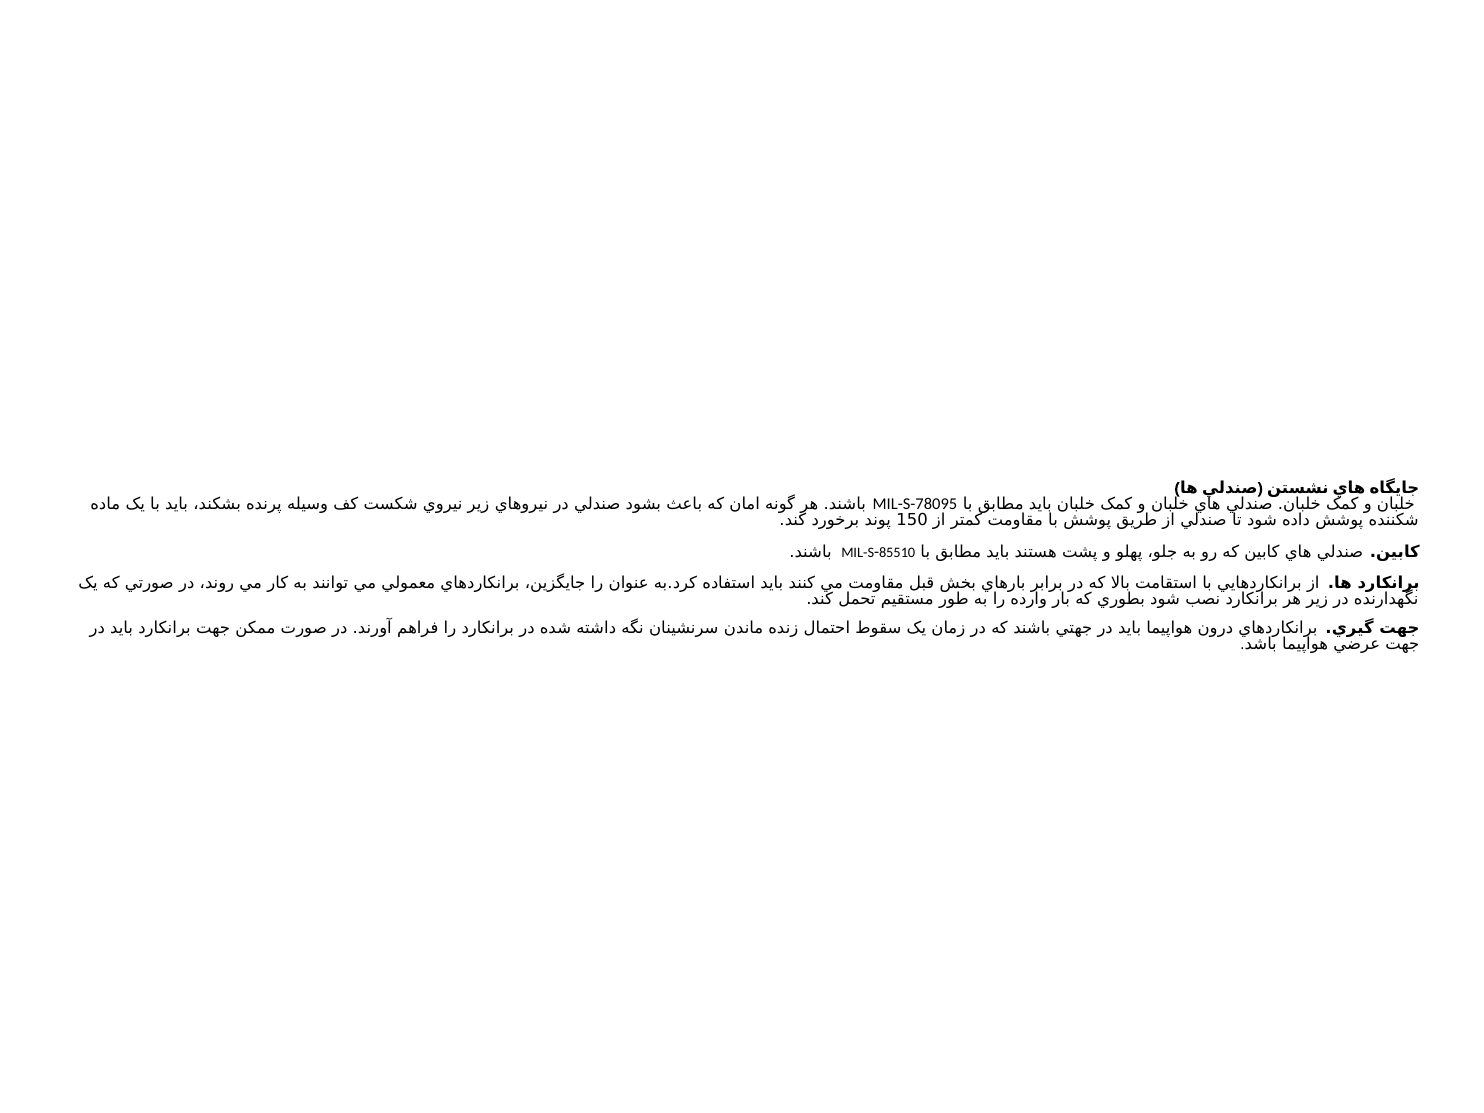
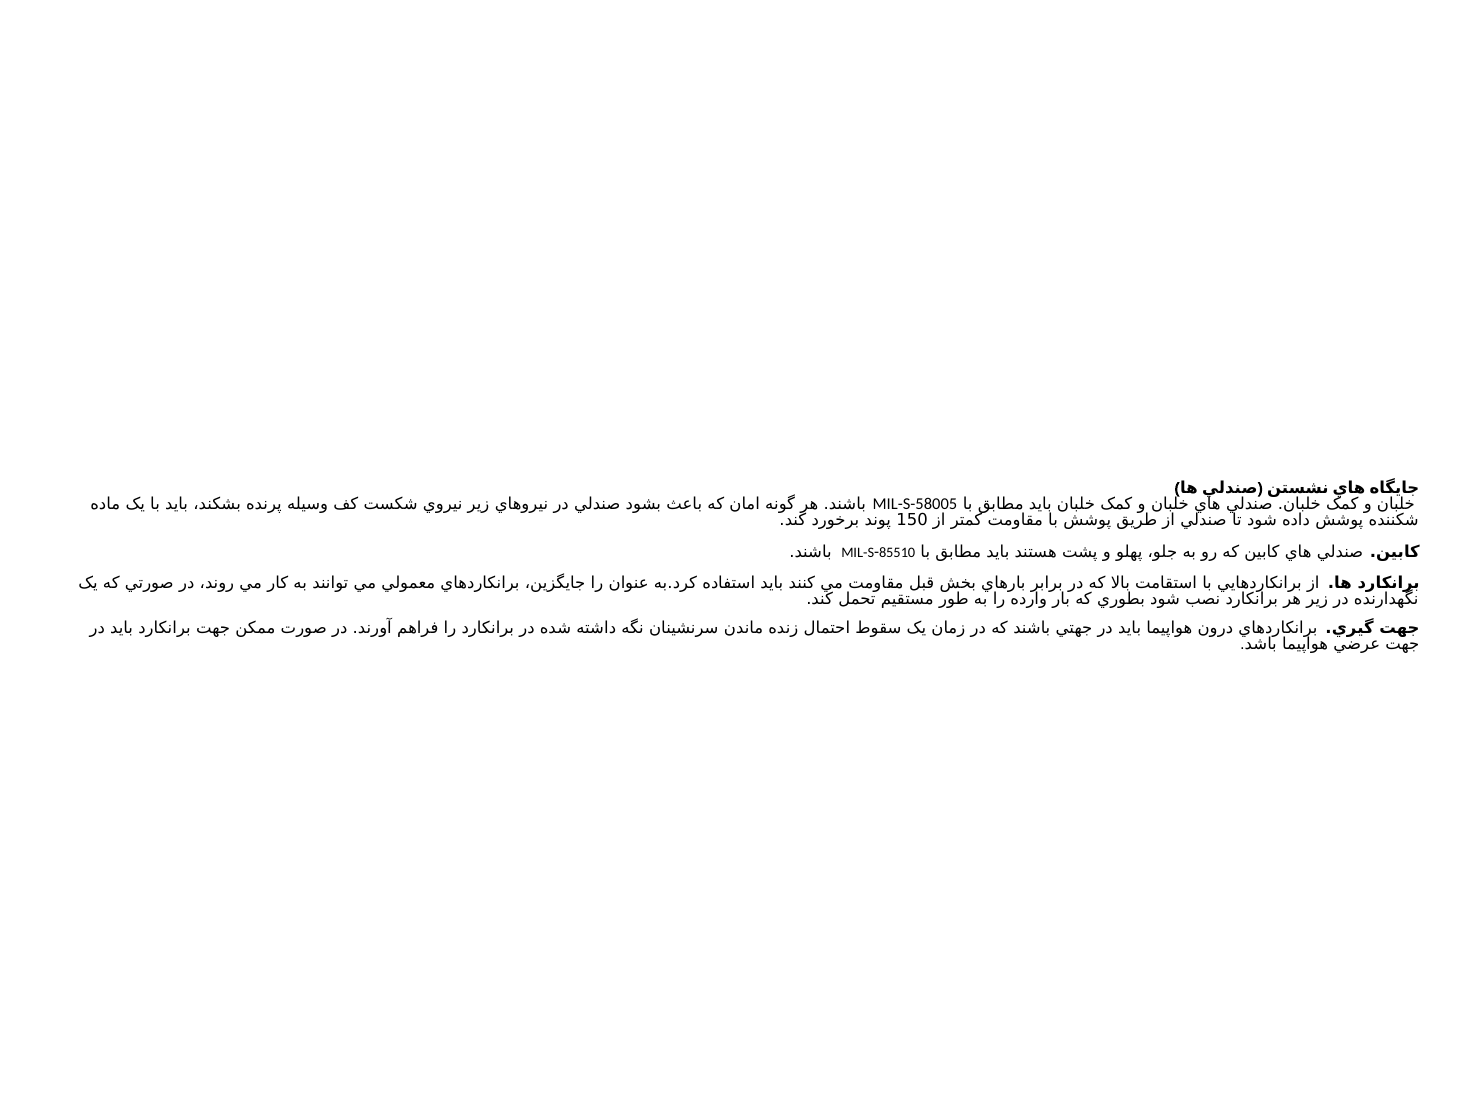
MIL-S-78095: MIL-S-78095 -> MIL-S-58005
